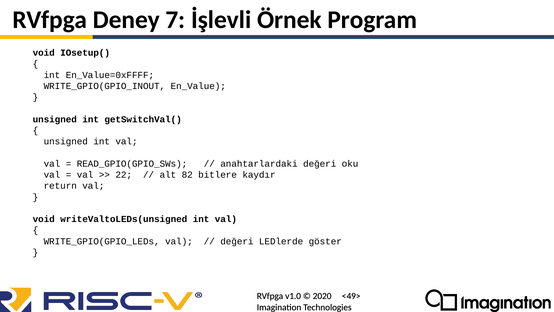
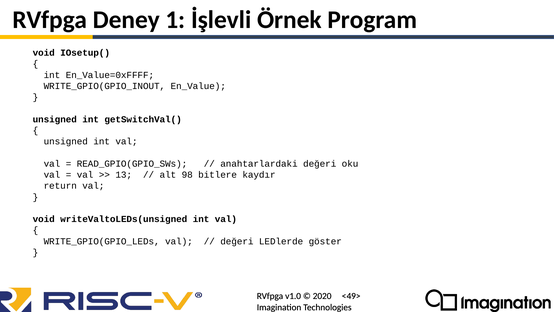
7: 7 -> 1
22: 22 -> 13
82: 82 -> 98
